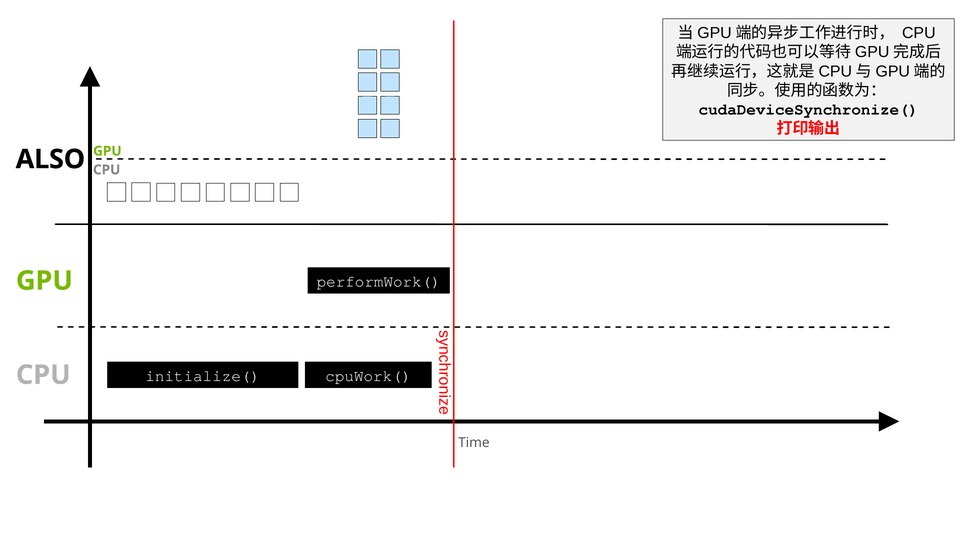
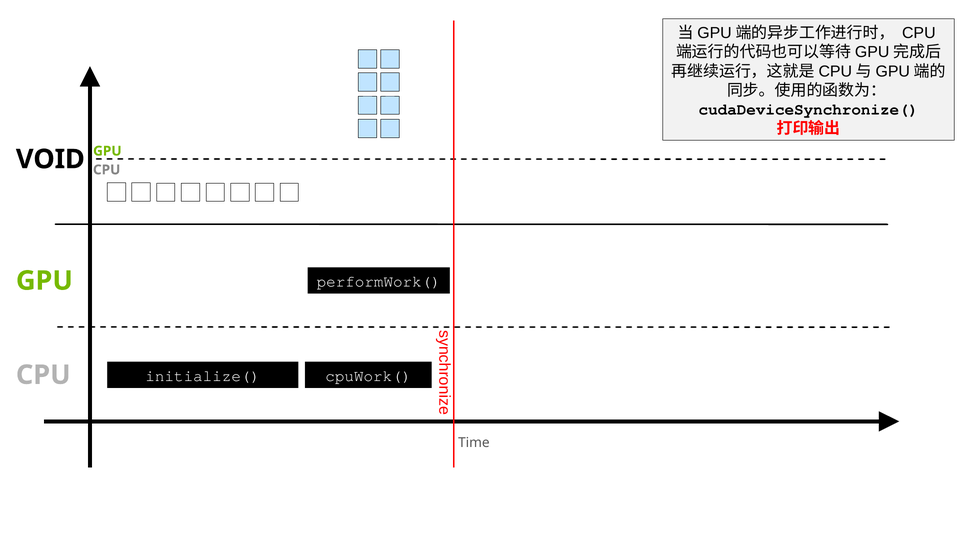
ALSO: ALSO -> VOID
